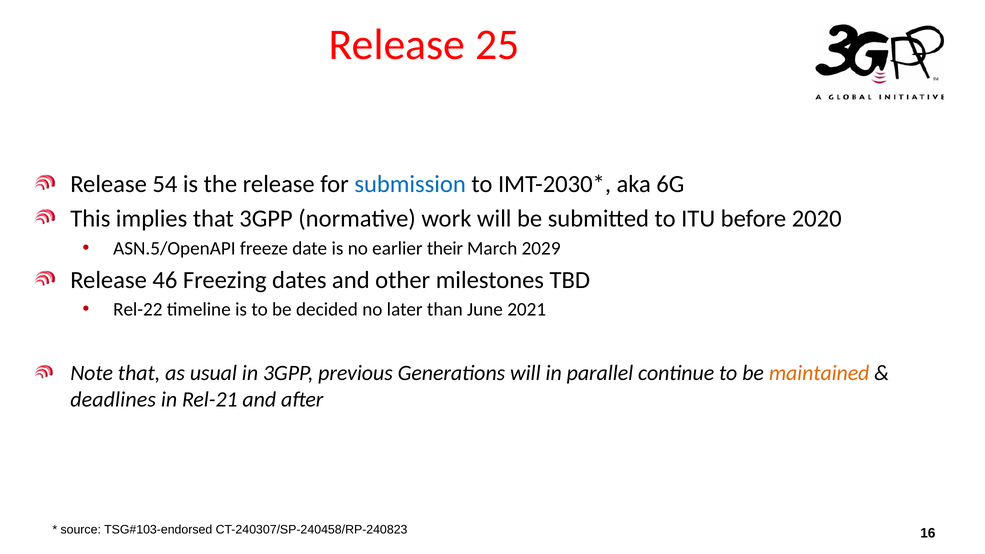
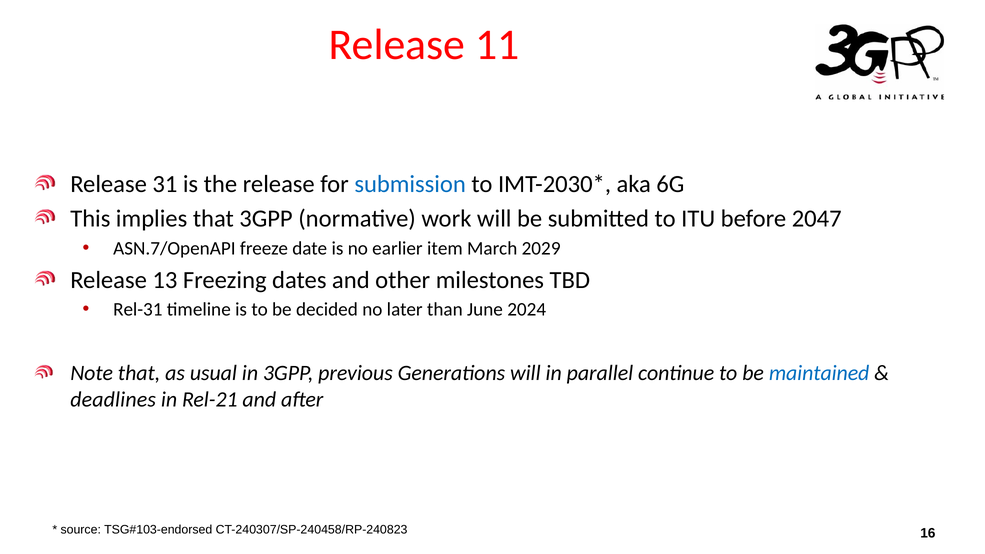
25: 25 -> 11
54: 54 -> 31
2020: 2020 -> 2047
ASN.5/OpenAPI: ASN.5/OpenAPI -> ASN.7/OpenAPI
their: their -> item
46: 46 -> 13
Rel-22: Rel-22 -> Rel-31
2021: 2021 -> 2024
maintained colour: orange -> blue
